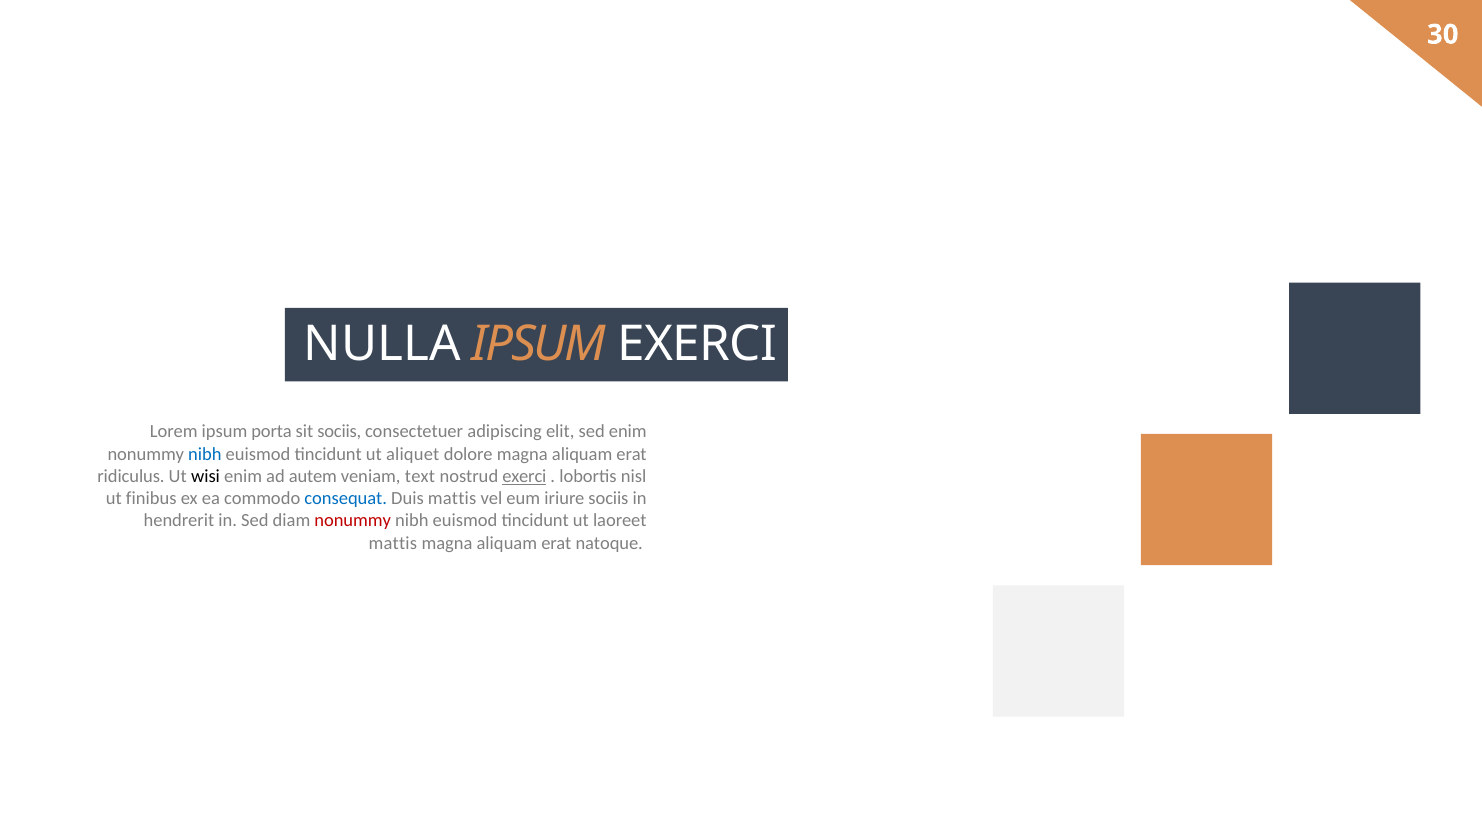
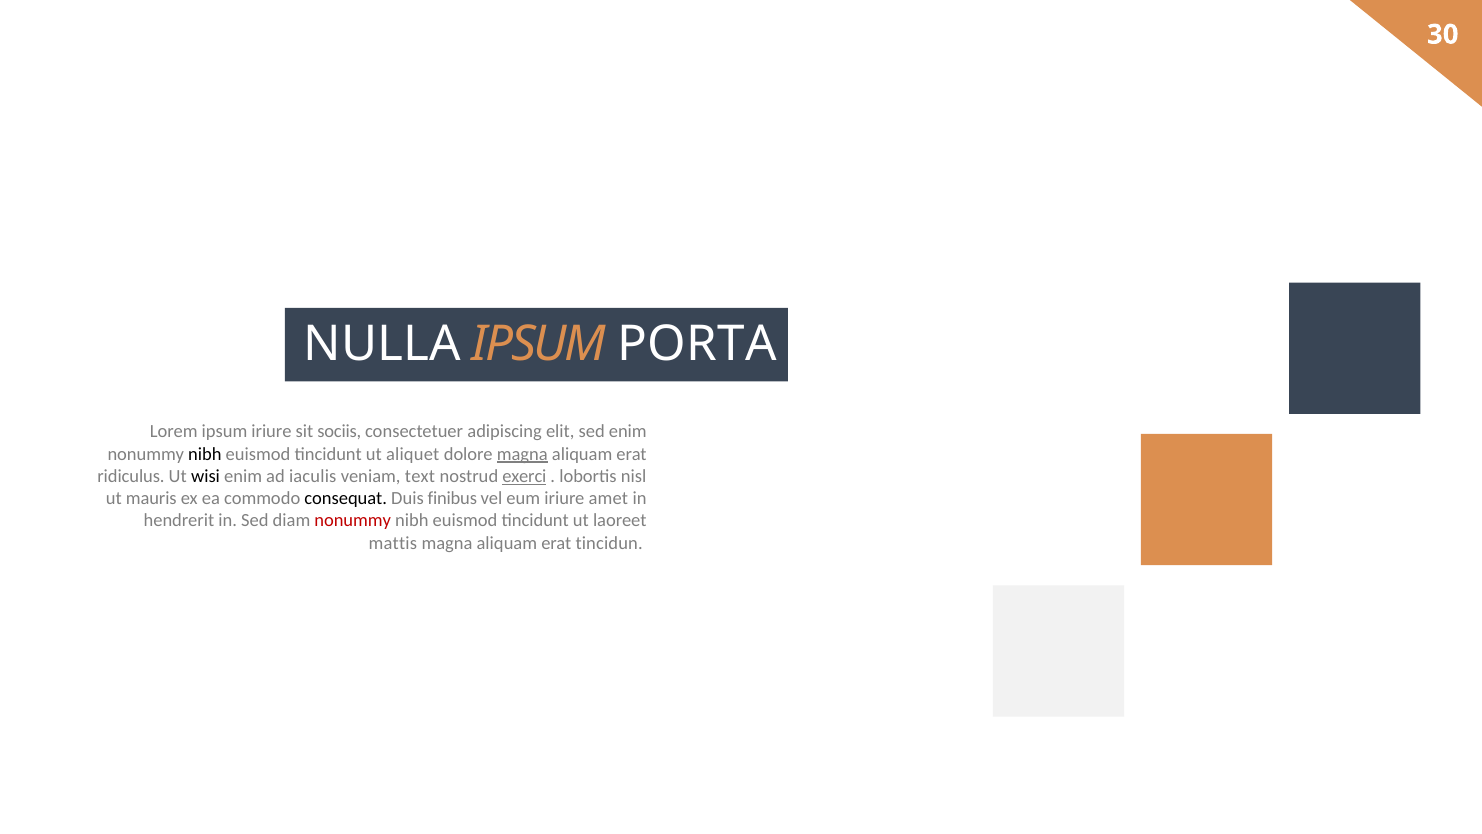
IPSUM EXERCI: EXERCI -> PORTA
ipsum porta: porta -> iriure
nibh at (205, 454) colour: blue -> black
magna at (522, 454) underline: none -> present
autem: autem -> iaculis
finibus: finibus -> mauris
consequat colour: blue -> black
Duis mattis: mattis -> finibus
iriure sociis: sociis -> amet
natoque: natoque -> tincidun
